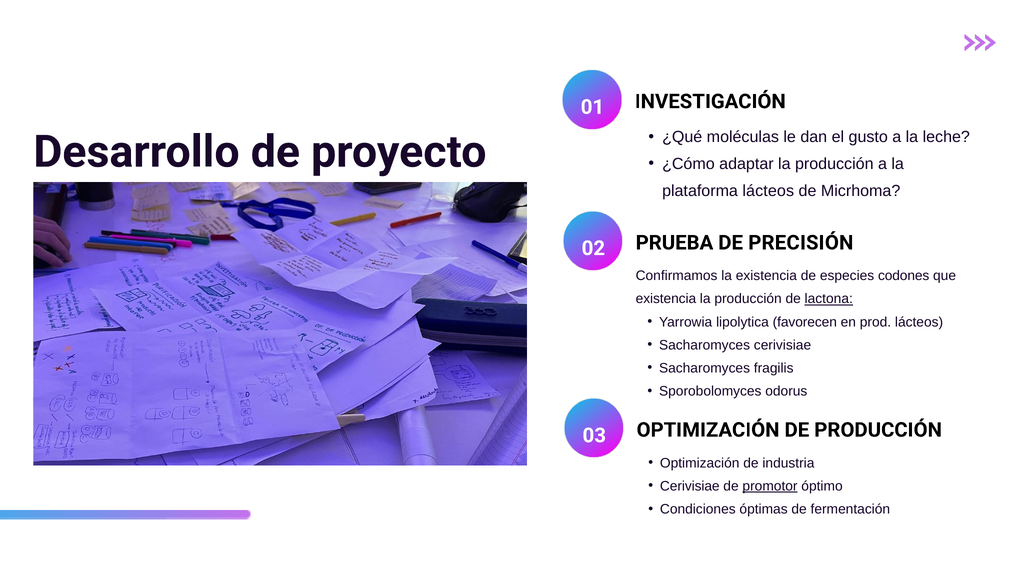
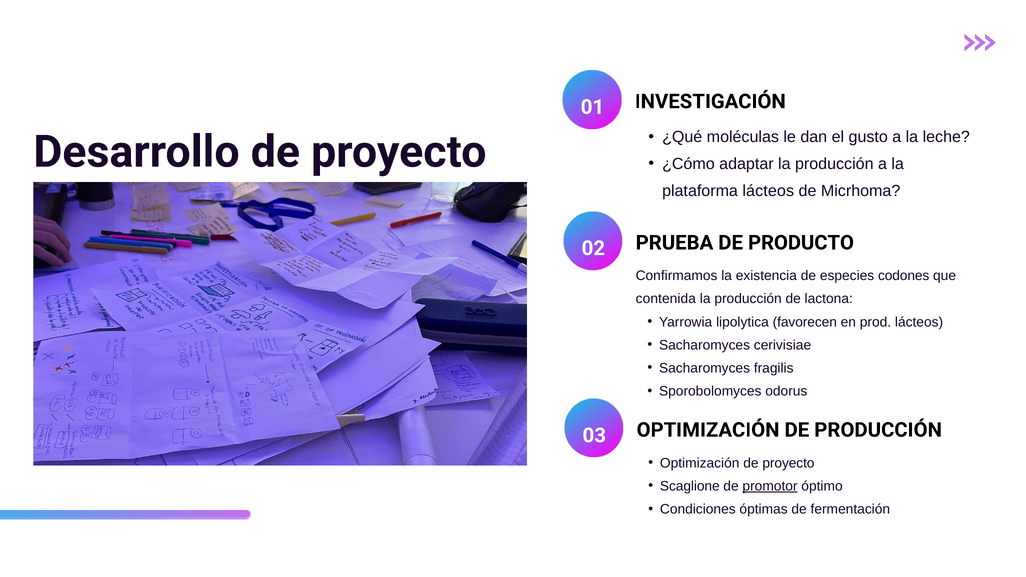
PRECISIÓN: PRECISIÓN -> PRODUCTO
existencia at (666, 299): existencia -> contenida
lactona underline: present -> none
Optimización de industria: industria -> proyecto
Cerivisiae at (690, 486): Cerivisiae -> Scaglione
